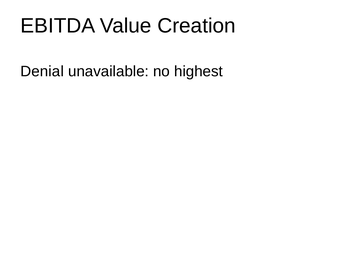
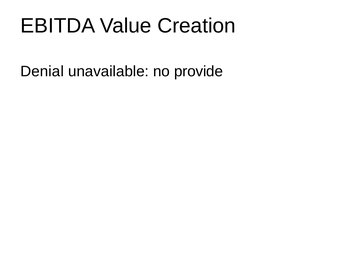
highest: highest -> provide
